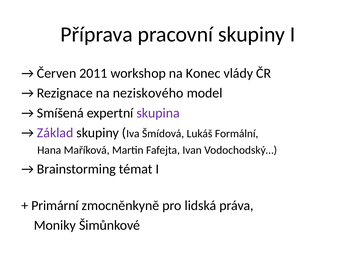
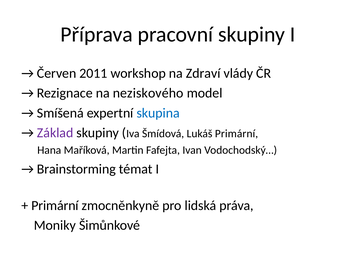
Konec: Konec -> Zdraví
skupina colour: purple -> blue
Lukáš Formální: Formální -> Primární
